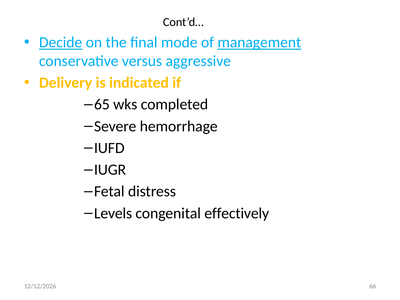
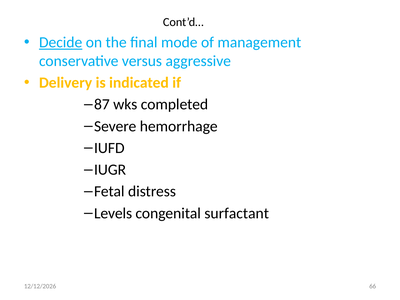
management underline: present -> none
65: 65 -> 87
effectively: effectively -> surfactant
